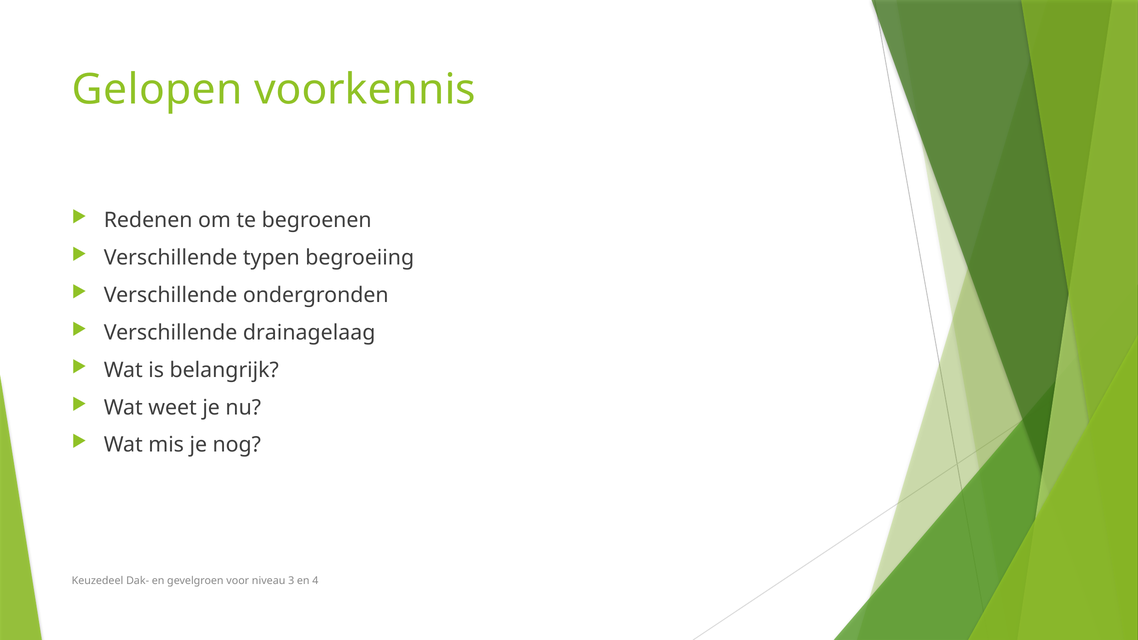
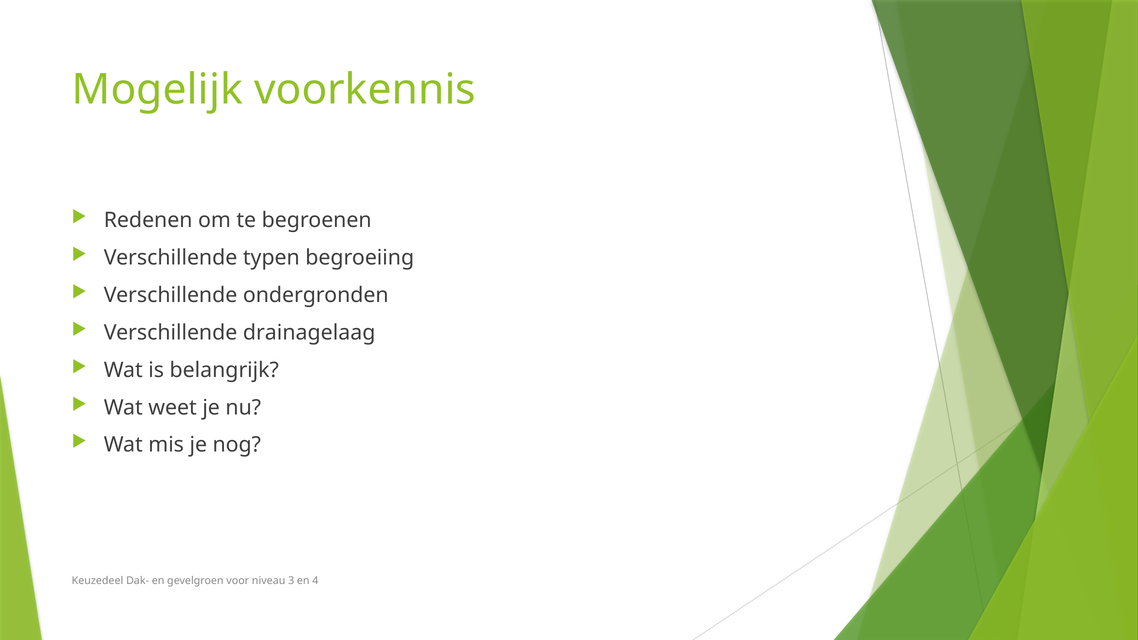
Gelopen: Gelopen -> Mogelijk
